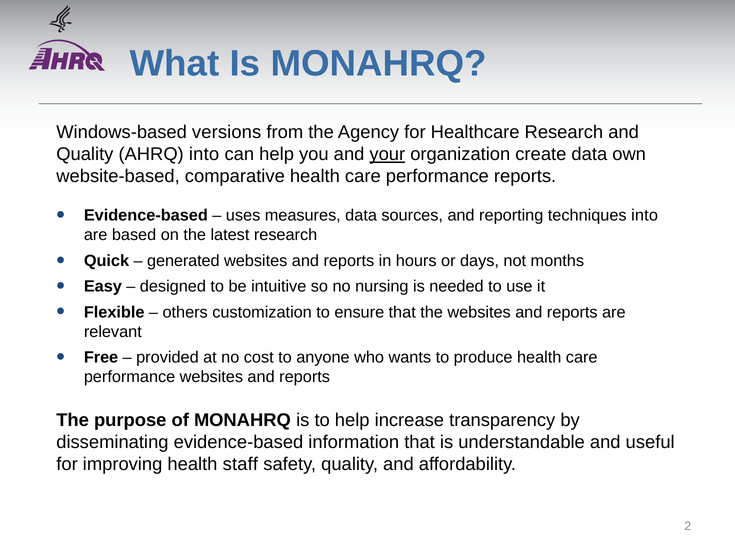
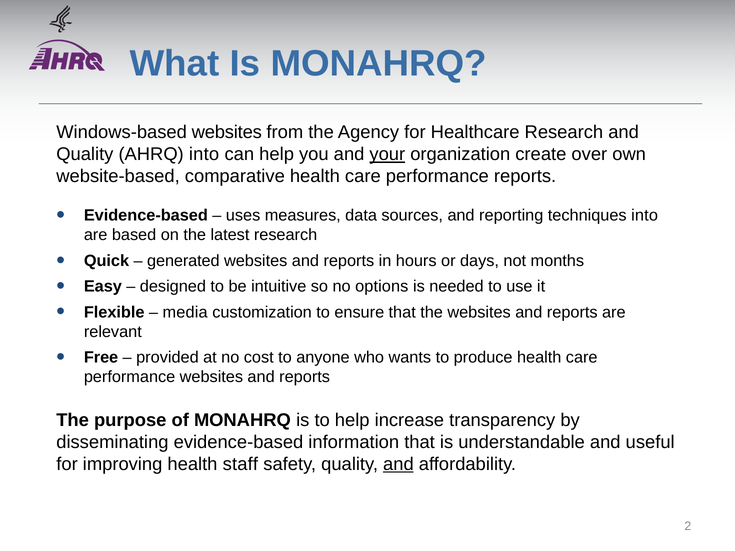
Windows-based versions: versions -> websites
create data: data -> over
nursing: nursing -> options
others: others -> media
and at (398, 464) underline: none -> present
